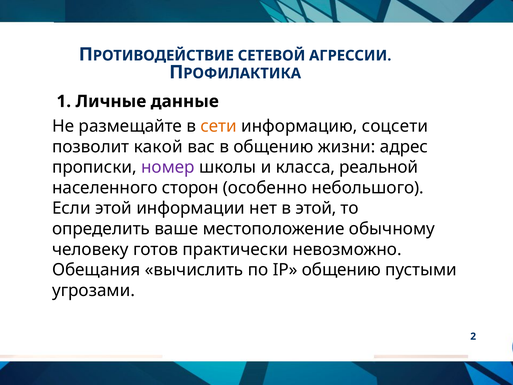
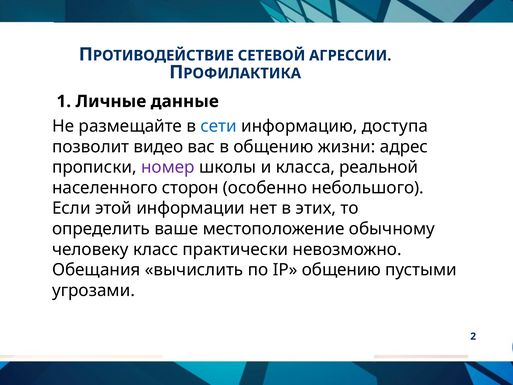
сети colour: orange -> blue
соцсети: соцсети -> доступа
какой: какой -> видео
в этой: этой -> этих
готов: готов -> класс
